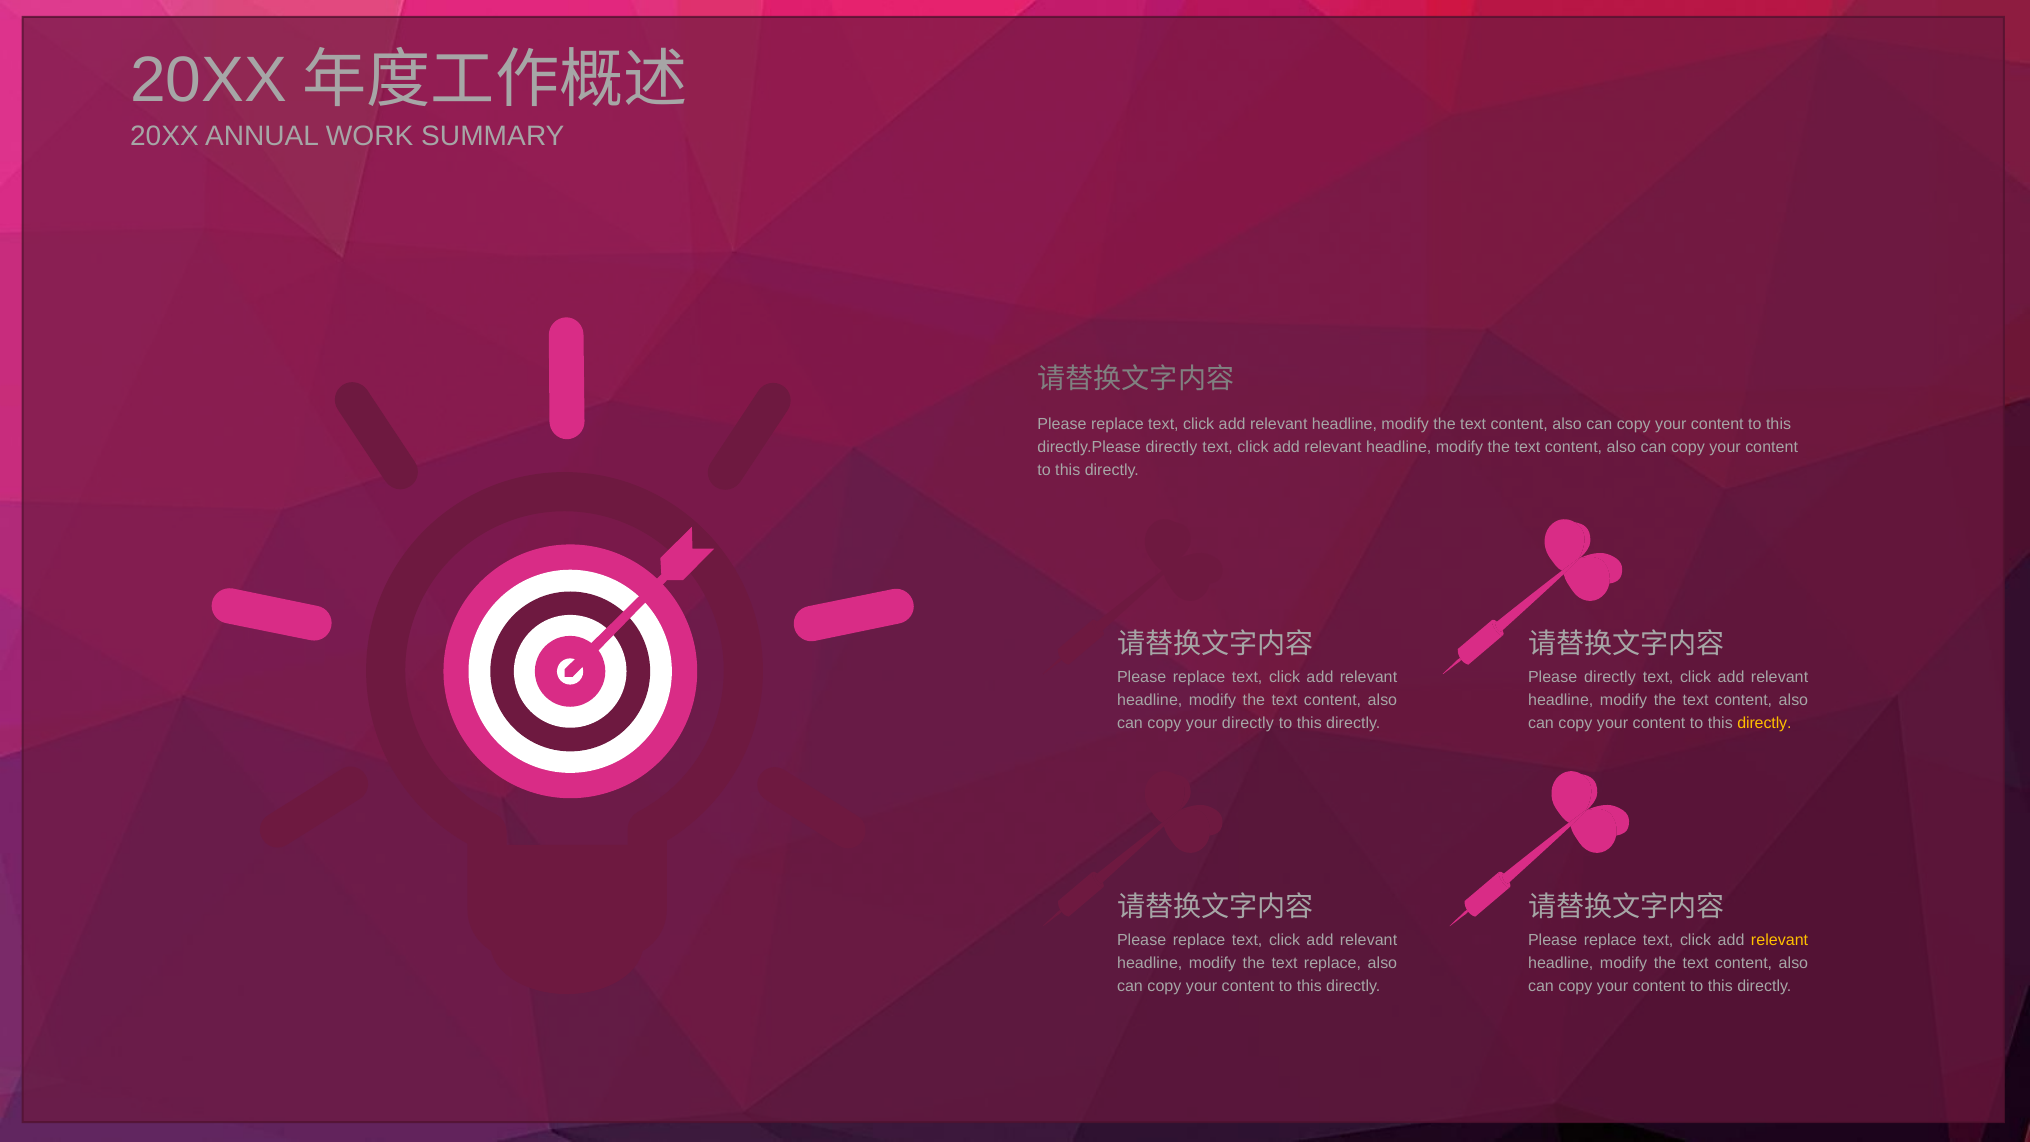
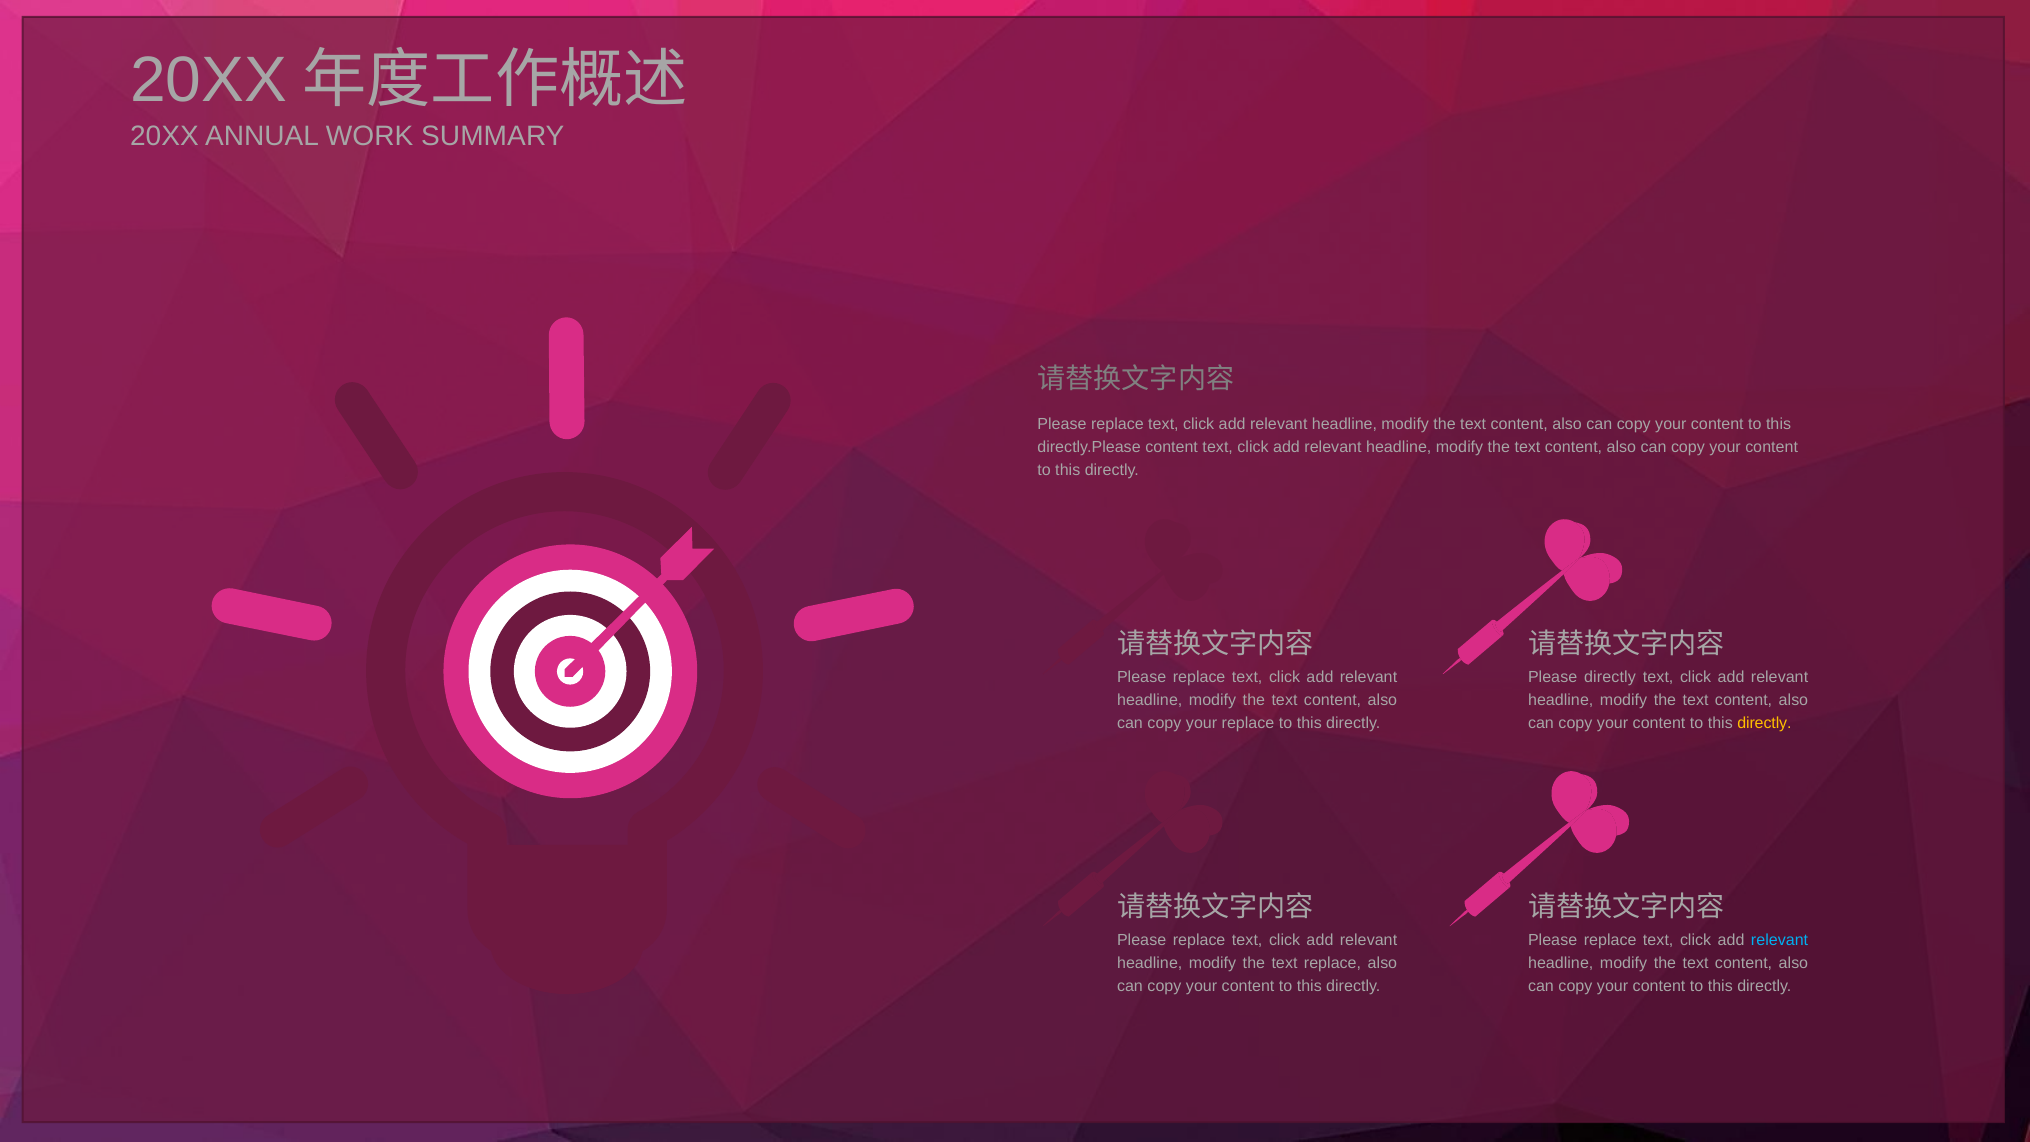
directly.Please directly: directly -> content
your directly: directly -> replace
relevant at (1780, 940) colour: yellow -> light blue
